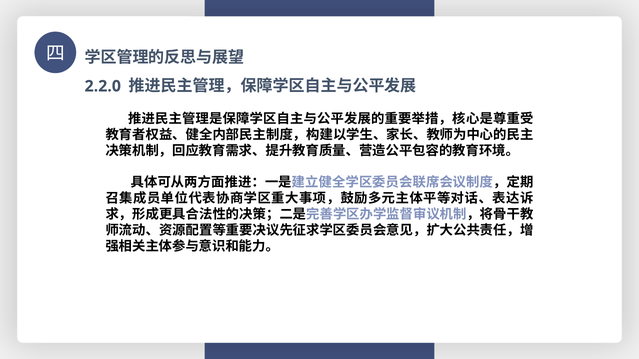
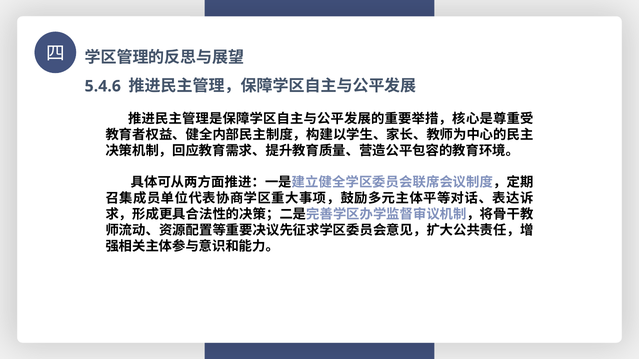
2.2.0: 2.2.0 -> 5.4.6
